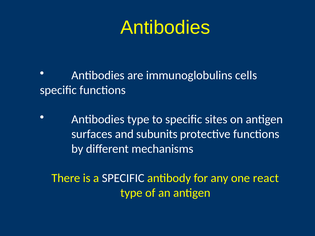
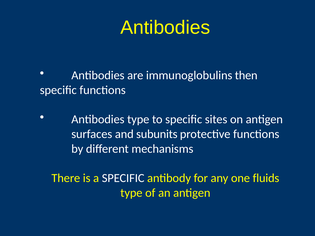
cells: cells -> then
react: react -> fluids
